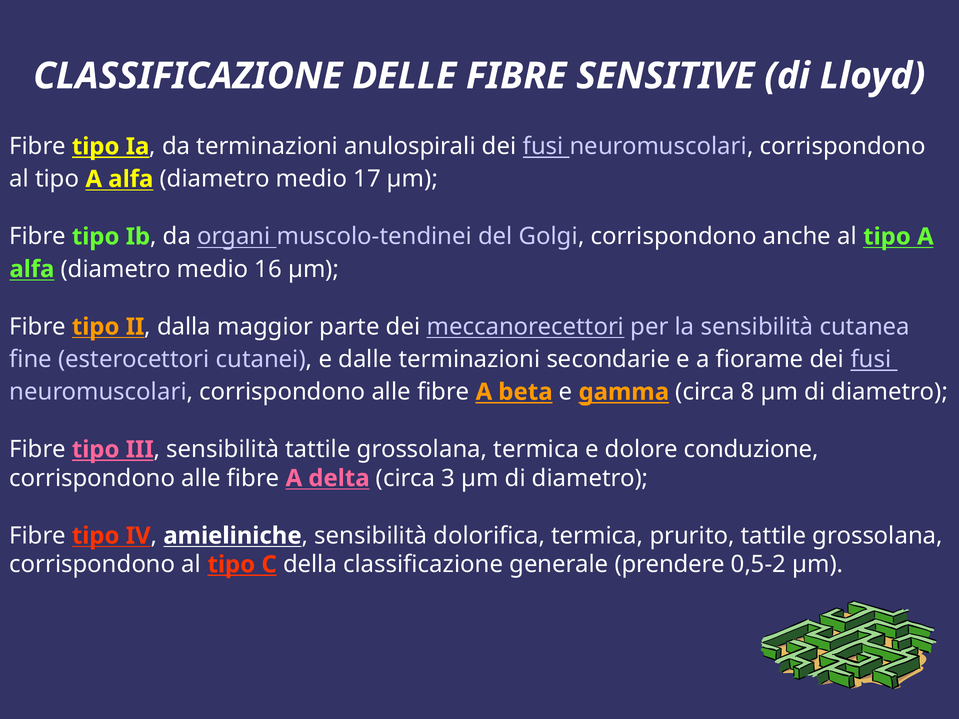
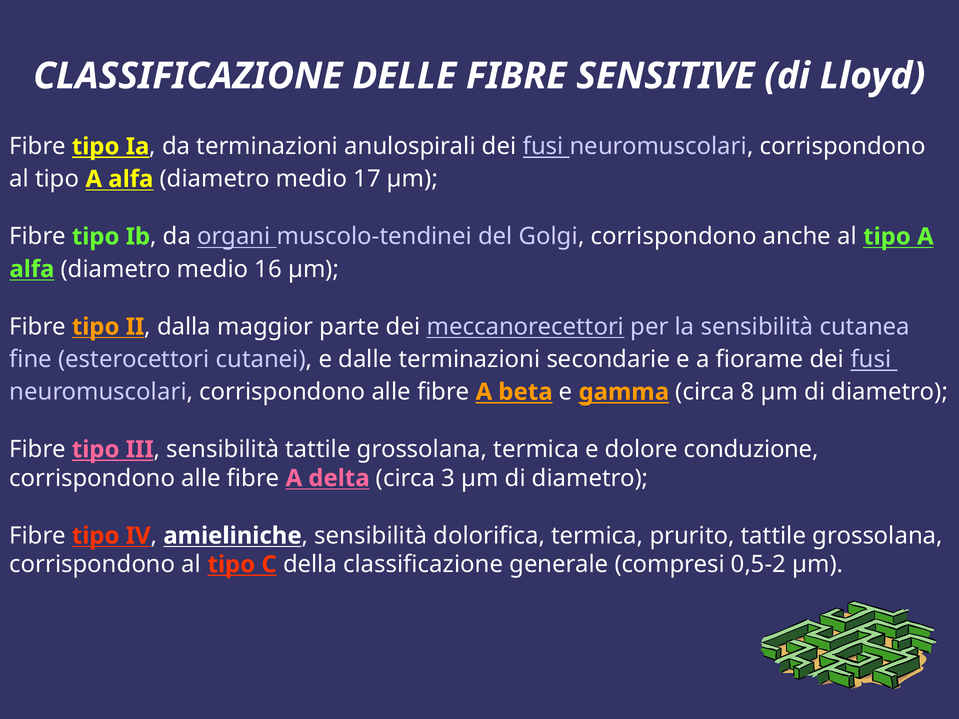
prendere: prendere -> compresi
